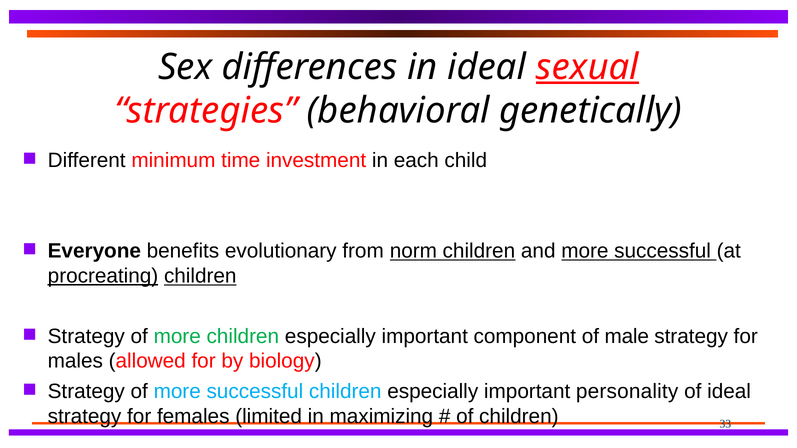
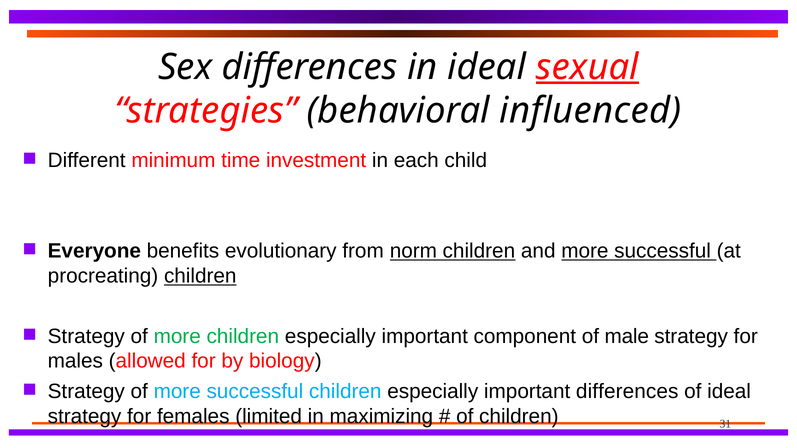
genetically: genetically -> influenced
procreating underline: present -> none
important personality: personality -> differences
33: 33 -> 31
